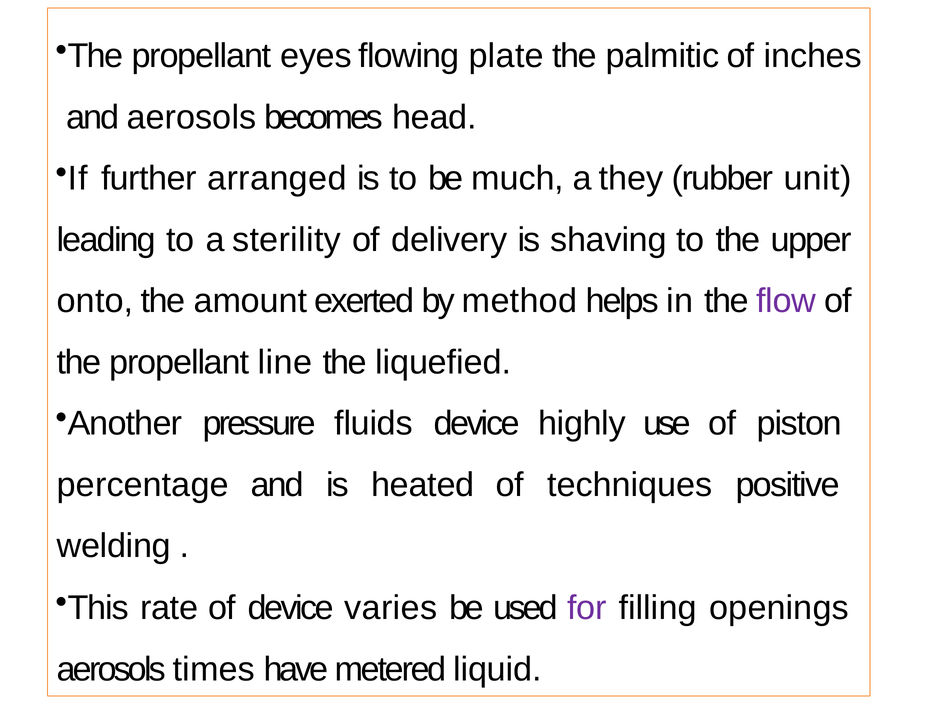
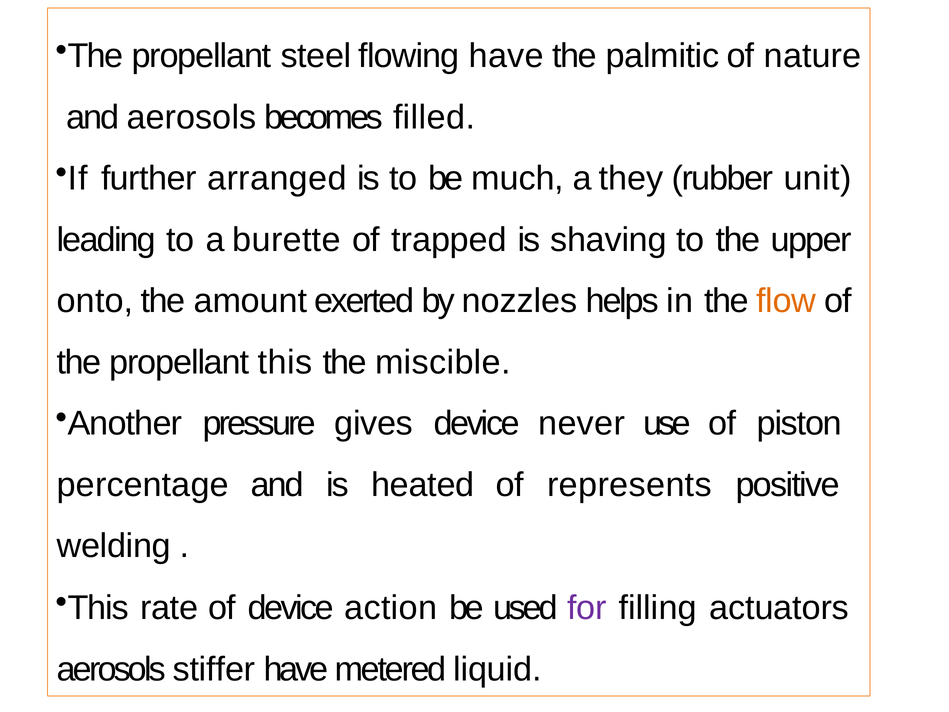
eyes: eyes -> steel
flowing plate: plate -> have
inches: inches -> nature
head: head -> filled
sterility: sterility -> burette
delivery: delivery -> trapped
method: method -> nozzles
flow colour: purple -> orange
propellant line: line -> this
liquefied: liquefied -> miscible
fluids: fluids -> gives
highly: highly -> never
techniques: techniques -> represents
varies: varies -> action
openings: openings -> actuators
times: times -> stiffer
